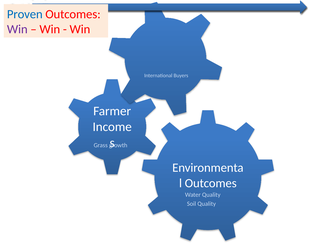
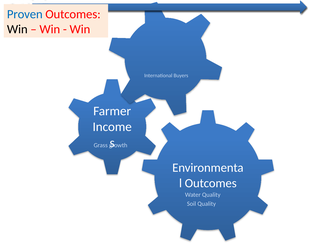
Win at (17, 29) colour: purple -> black
